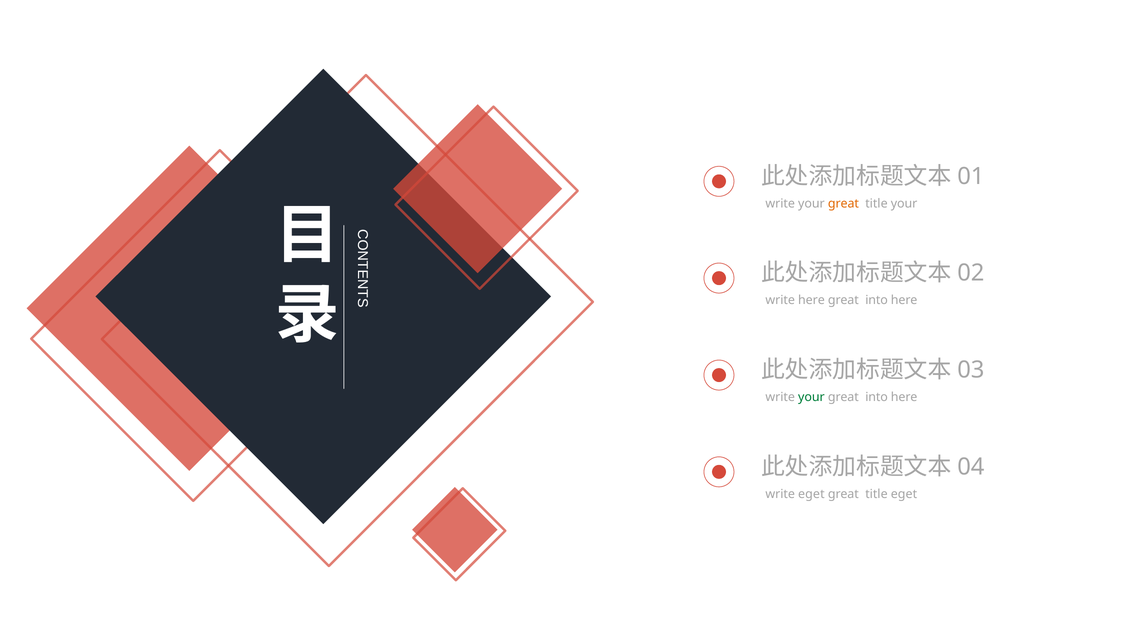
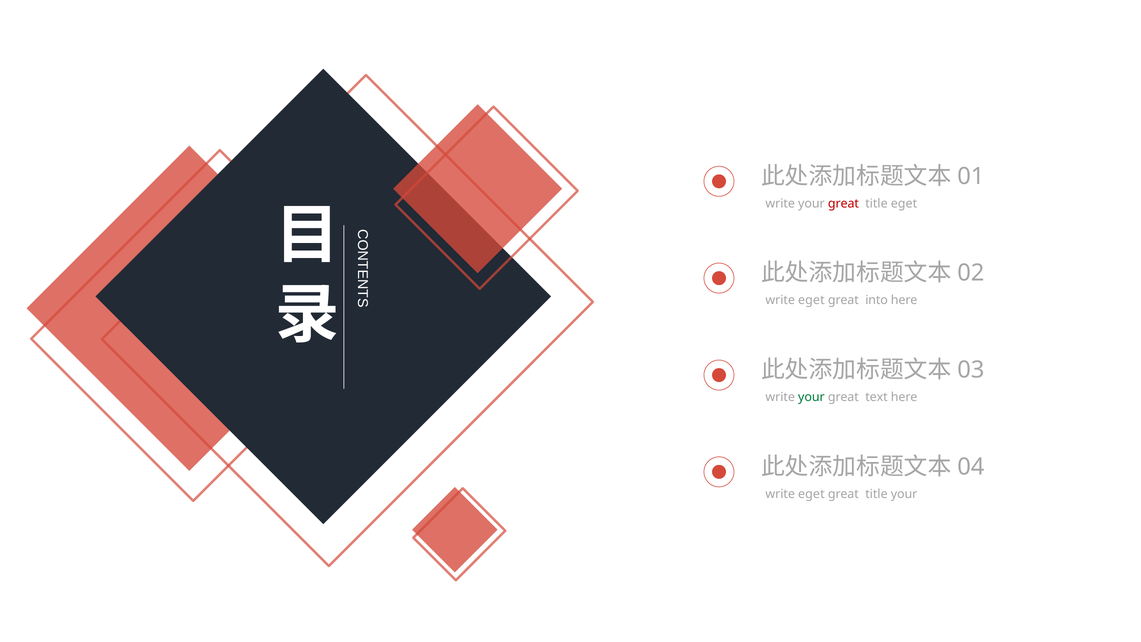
great at (843, 204) colour: orange -> red
title your: your -> eget
here at (811, 300): here -> eget
into at (877, 397): into -> text
title eget: eget -> your
